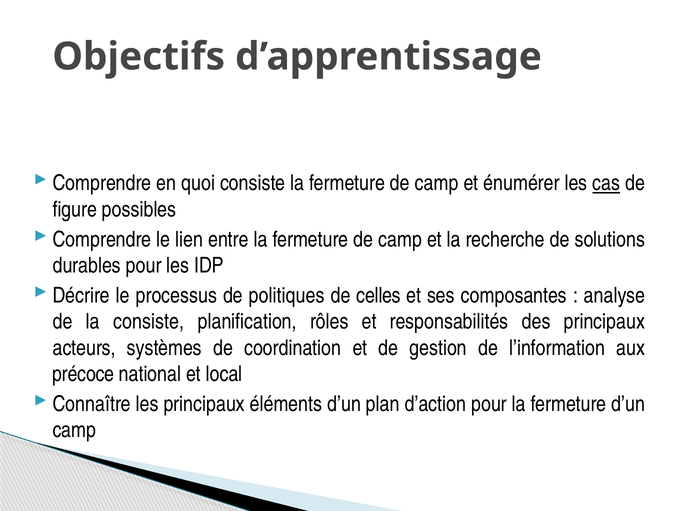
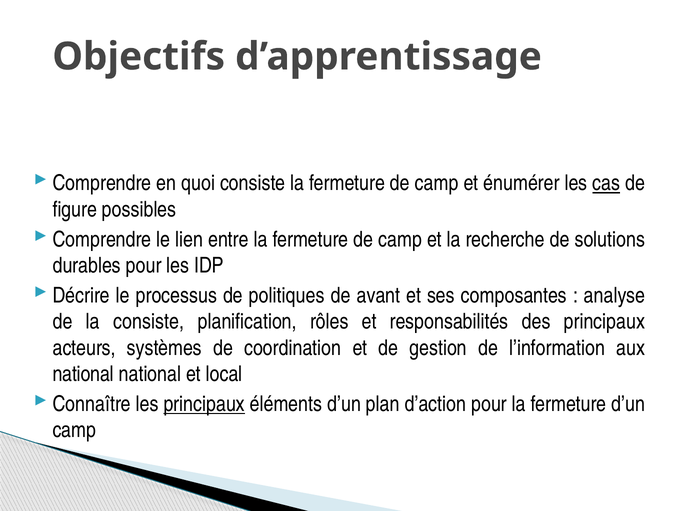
celles: celles -> avant
précoce at (83, 374): précoce -> national
principaux at (204, 404) underline: none -> present
